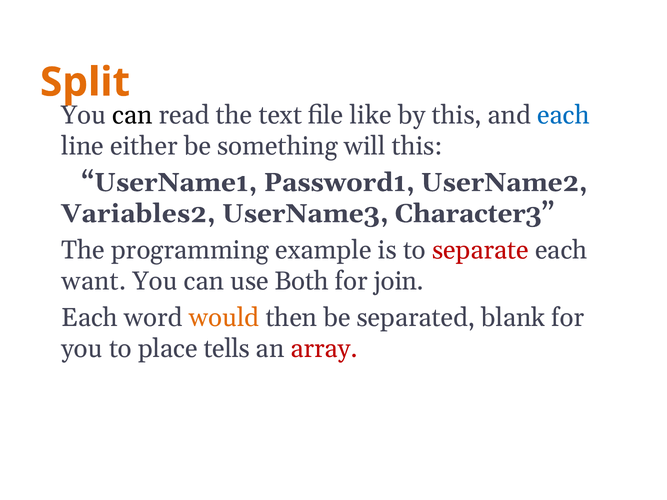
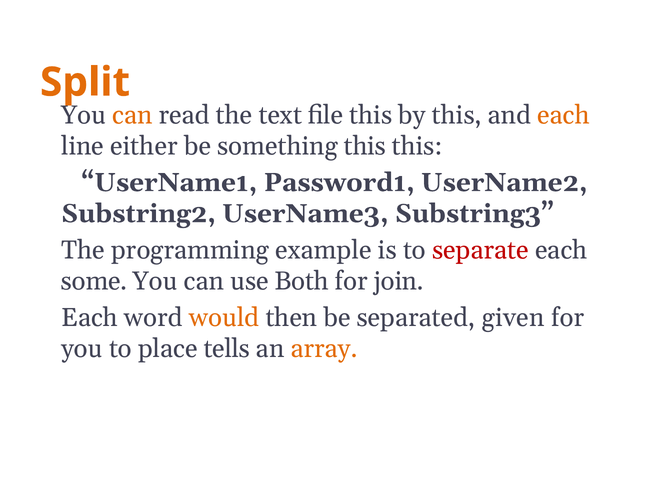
can at (132, 115) colour: black -> orange
file like: like -> this
each at (564, 115) colour: blue -> orange
something will: will -> this
Variables2: Variables2 -> Substring2
Character3: Character3 -> Substring3
want: want -> some
blank: blank -> given
array colour: red -> orange
